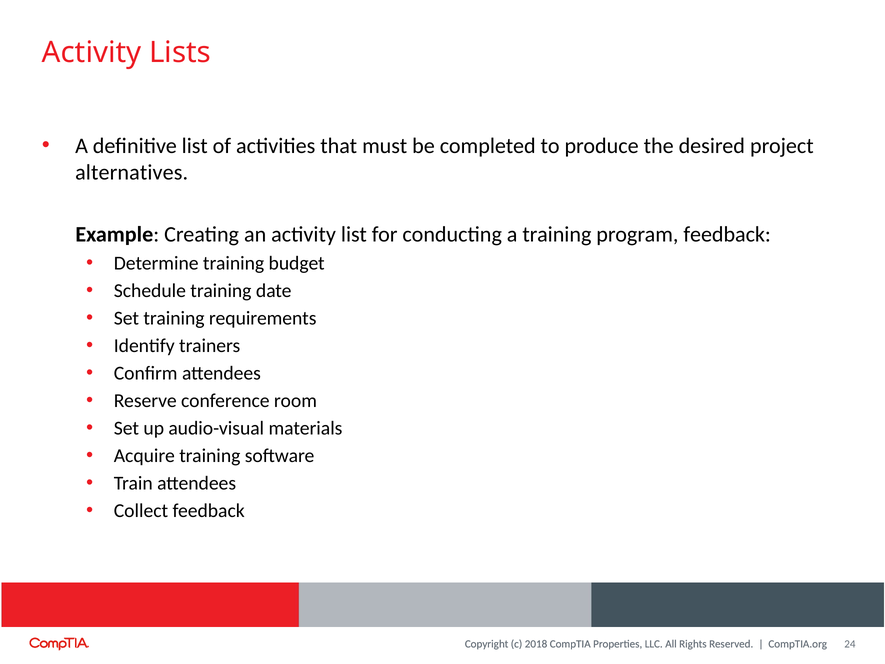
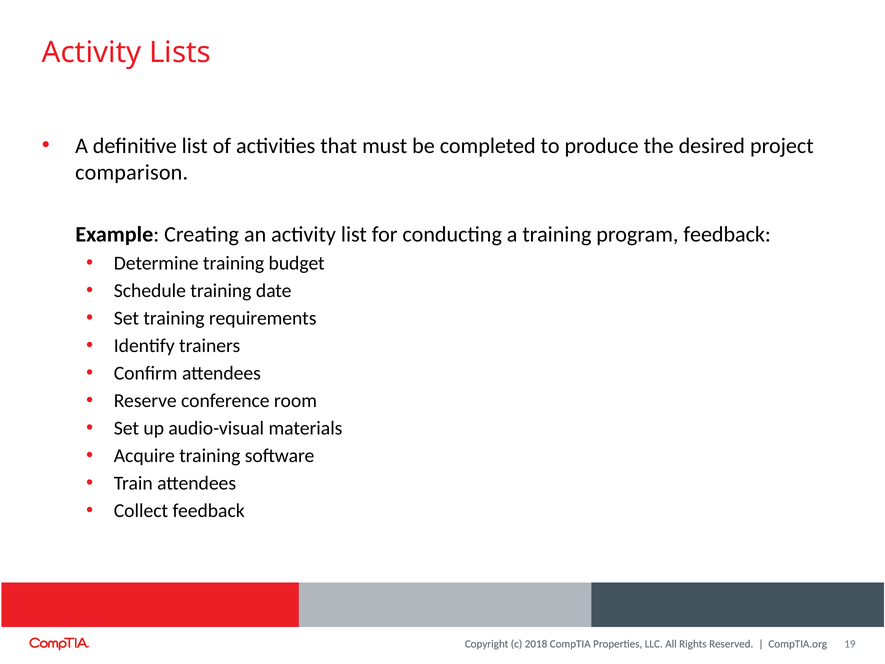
alternatives: alternatives -> comparison
24: 24 -> 19
